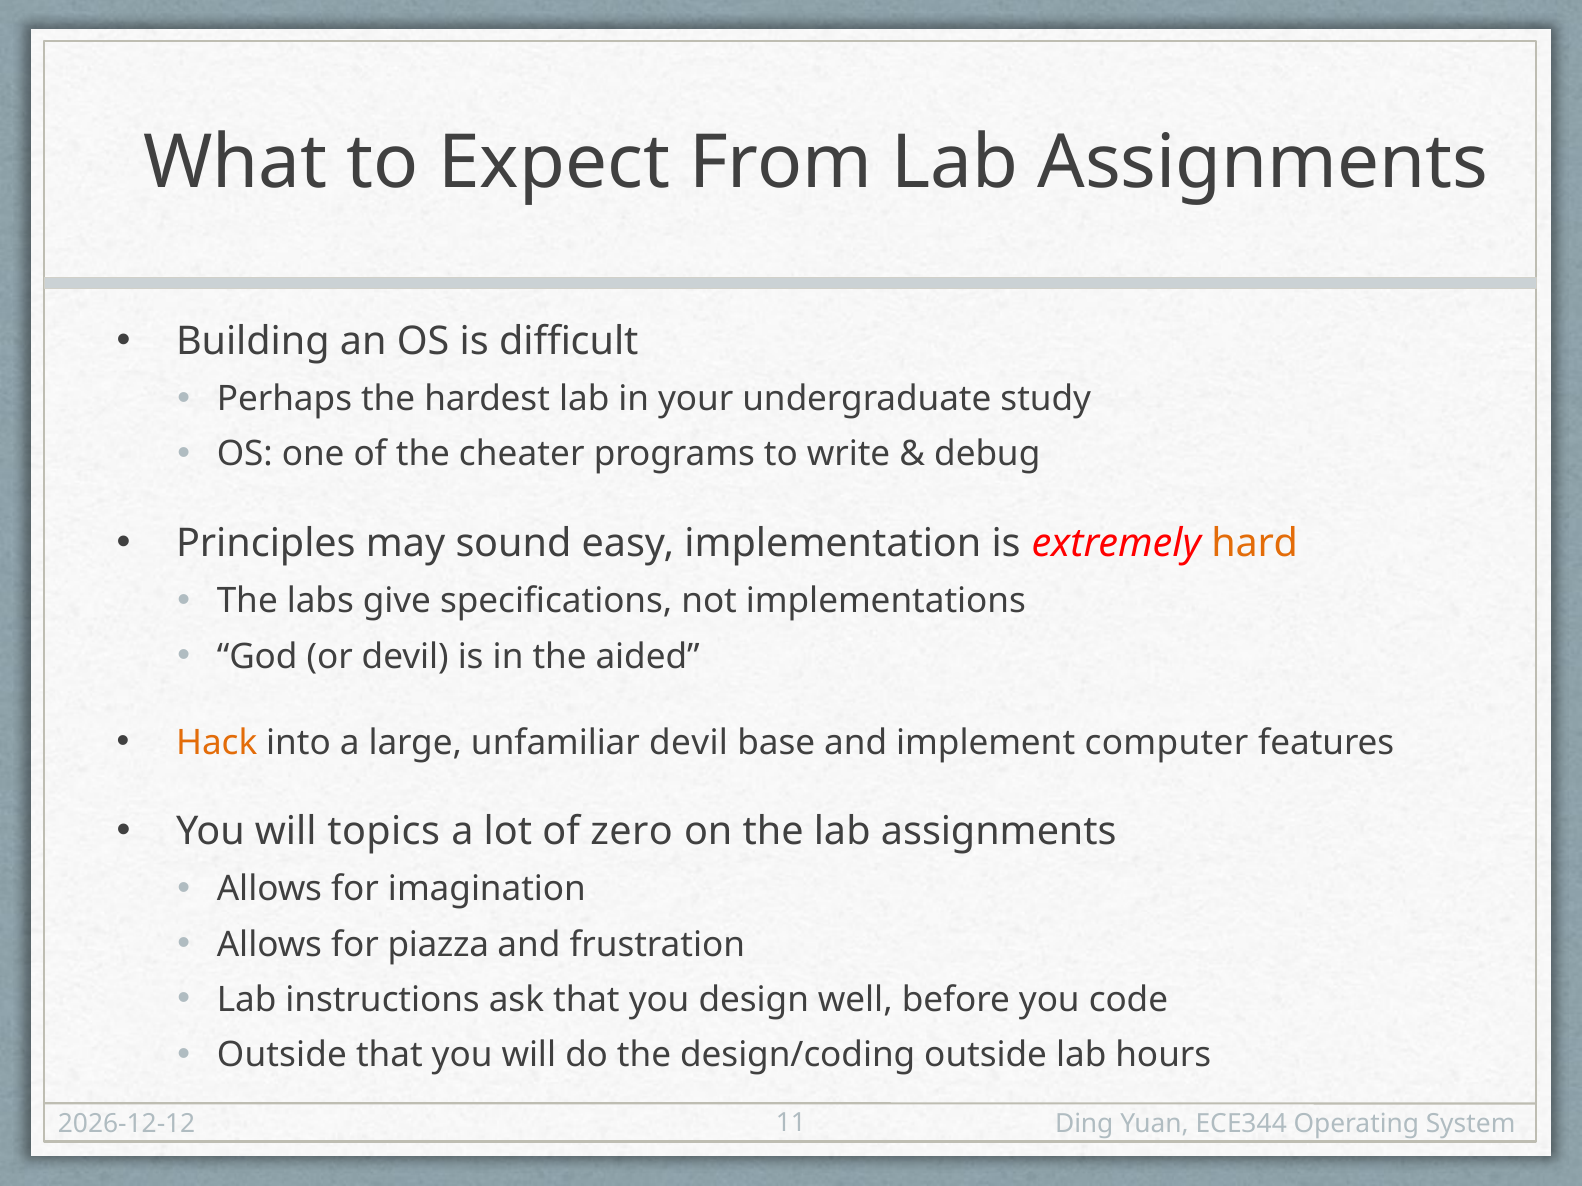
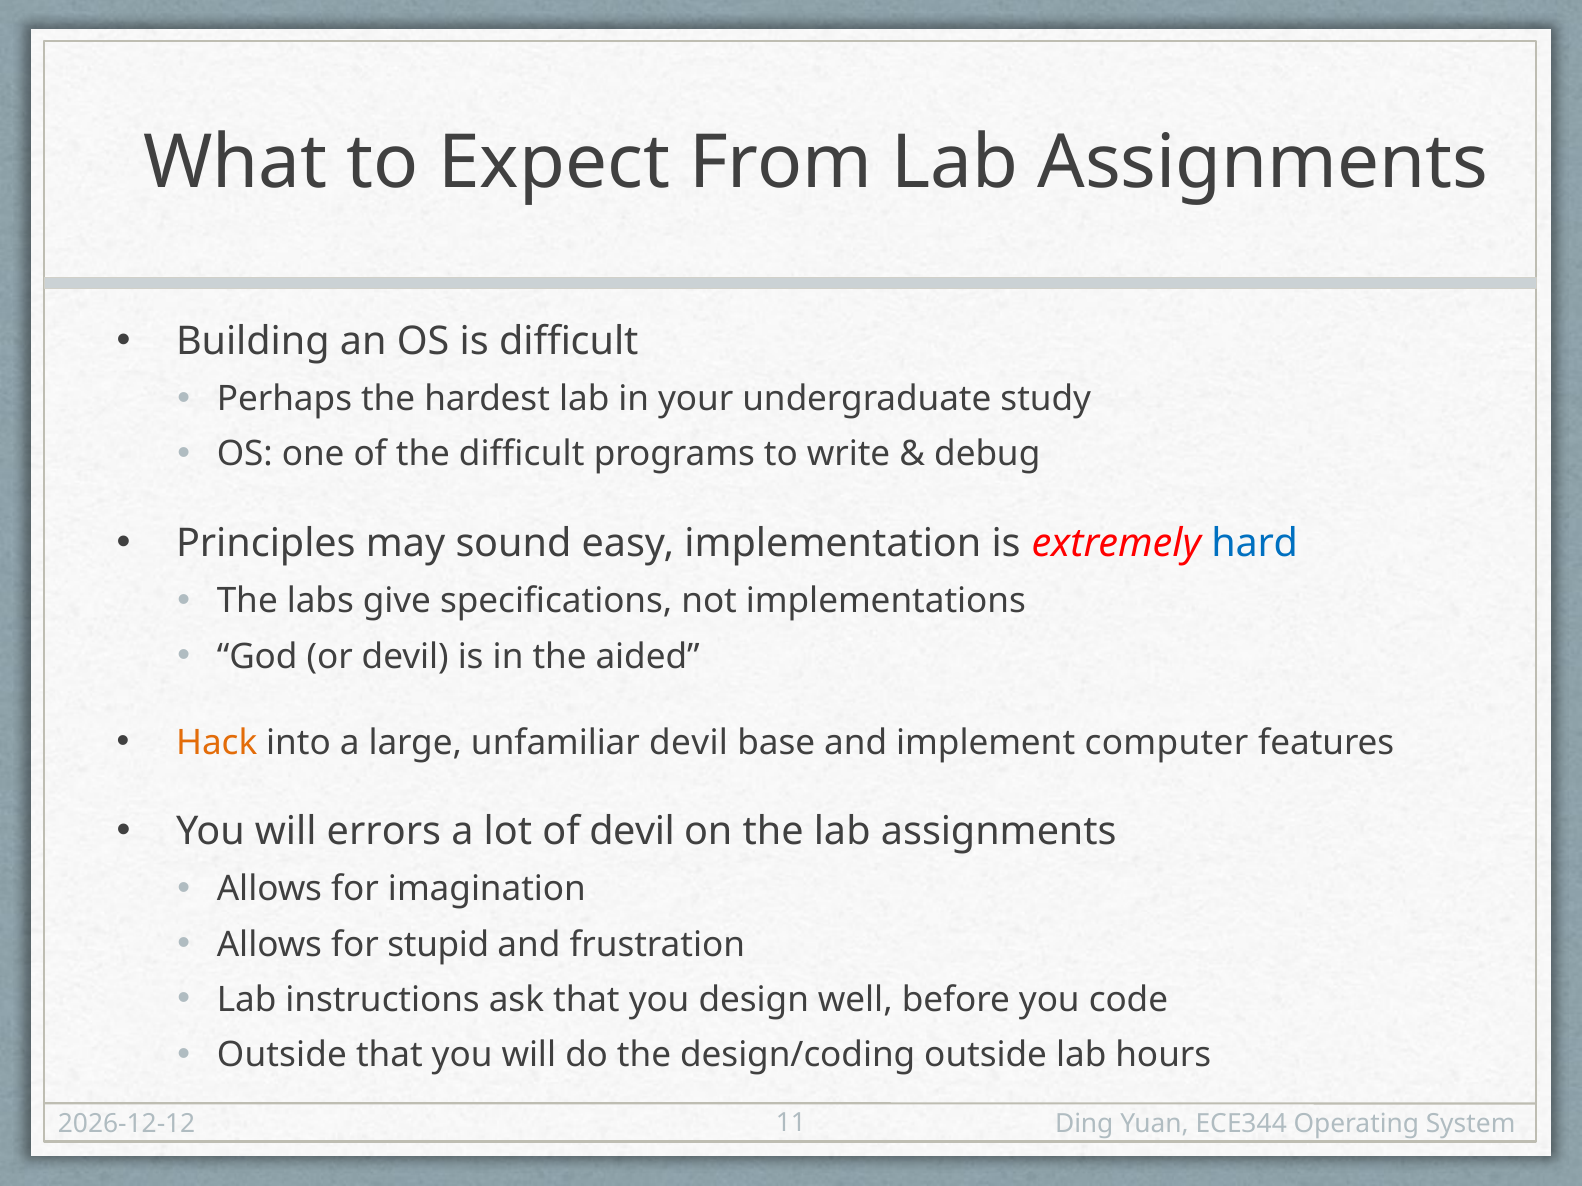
the cheater: cheater -> difficult
hard colour: orange -> blue
topics: topics -> errors
of zero: zero -> devil
piazza: piazza -> stupid
